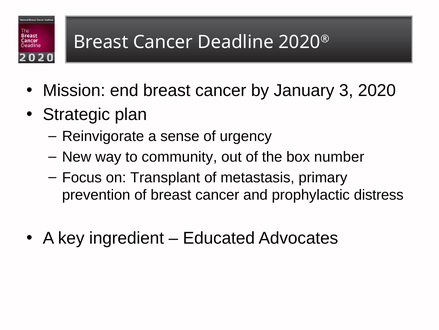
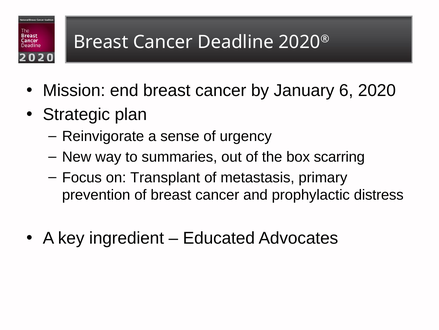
3: 3 -> 6
community: community -> summaries
number: number -> scarring
